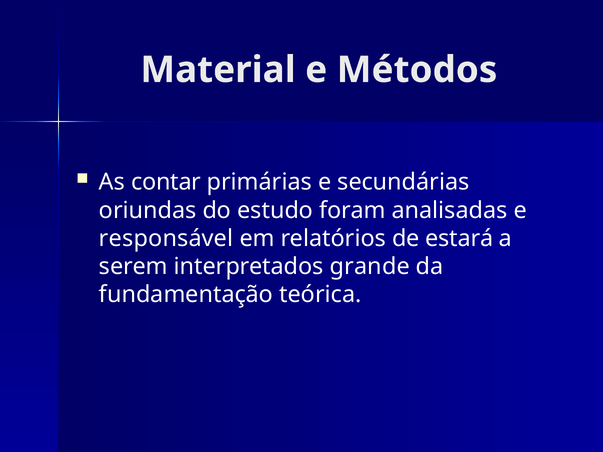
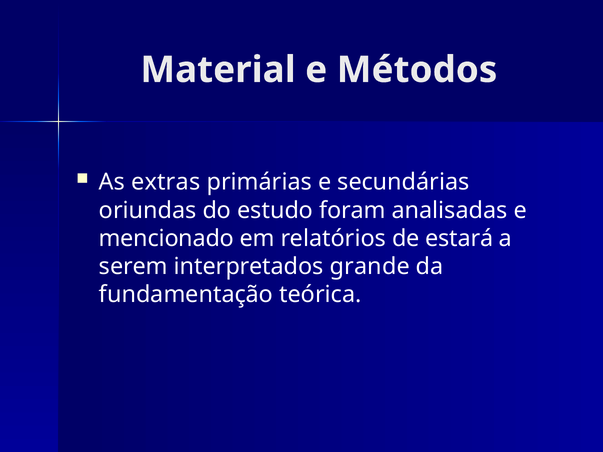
contar: contar -> extras
responsável: responsável -> mencionado
